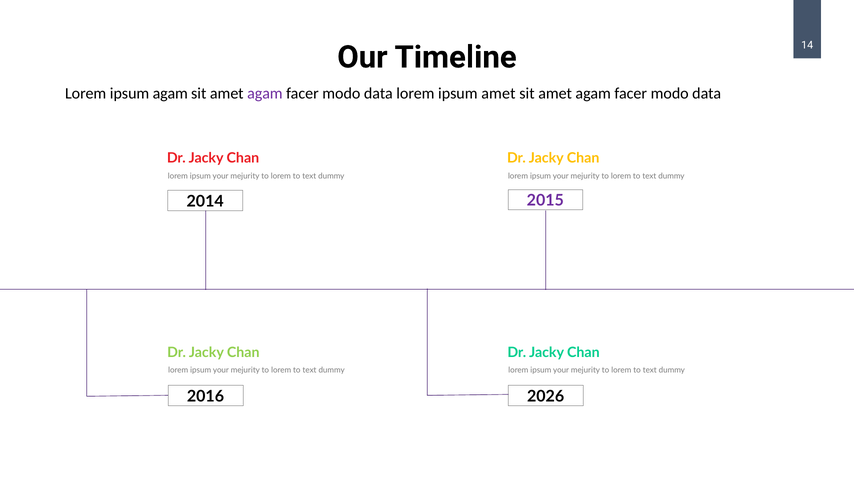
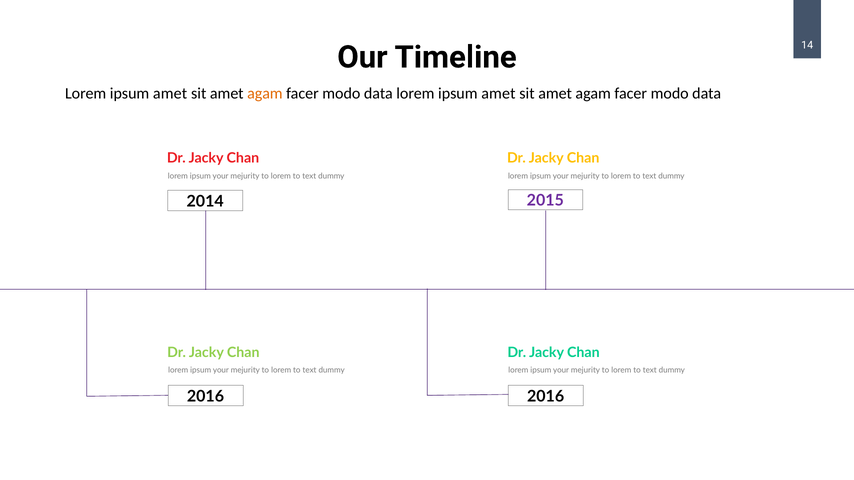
agam at (170, 93): agam -> amet
agam at (265, 93) colour: purple -> orange
2026 at (546, 397): 2026 -> 2016
